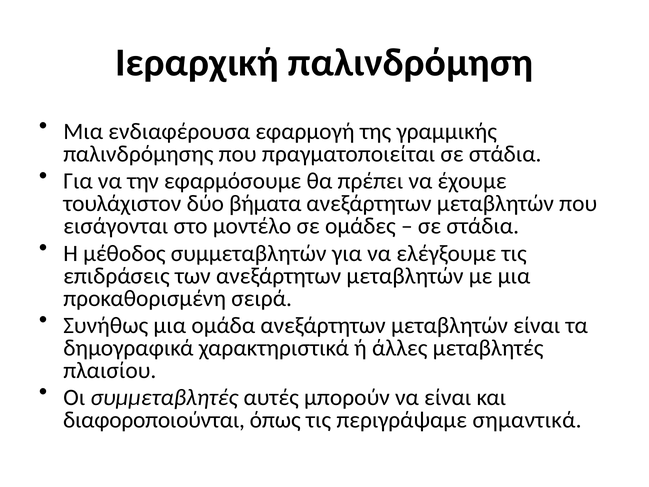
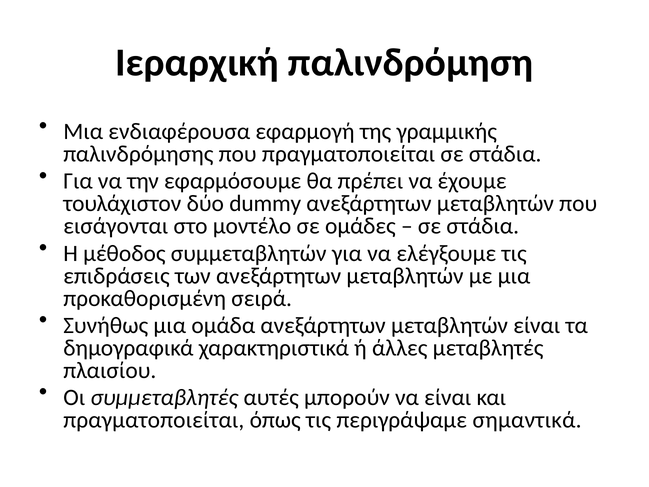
βήματα: βήματα -> dummy
διαφοροποιούνται at (154, 420): διαφοροποιούνται -> πραγματοποιείται
